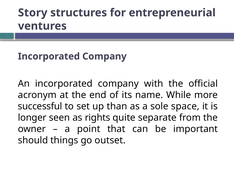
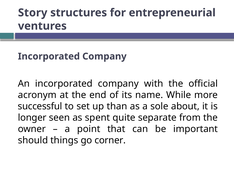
space: space -> about
rights: rights -> spent
outset: outset -> corner
